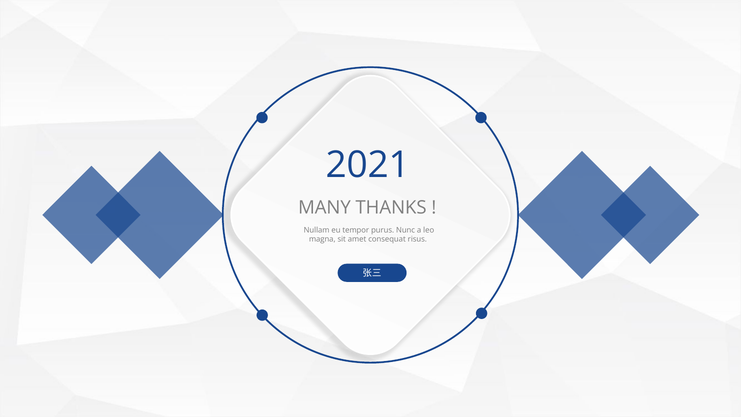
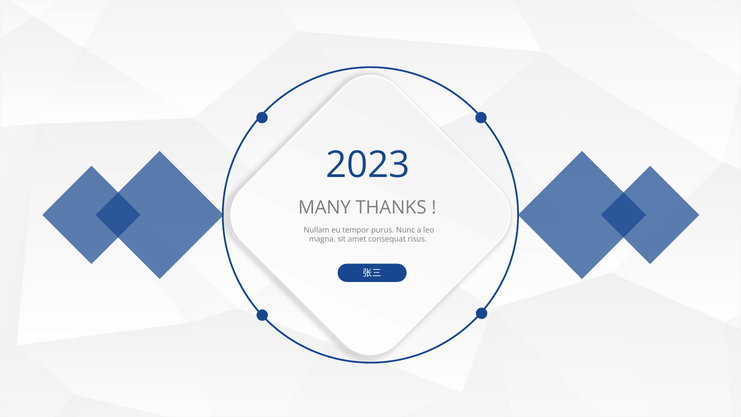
2021: 2021 -> 2023
